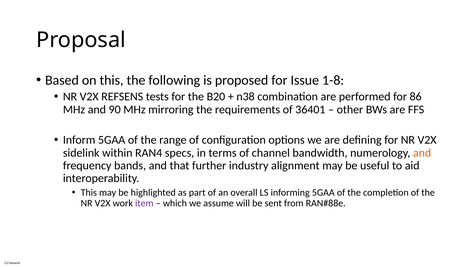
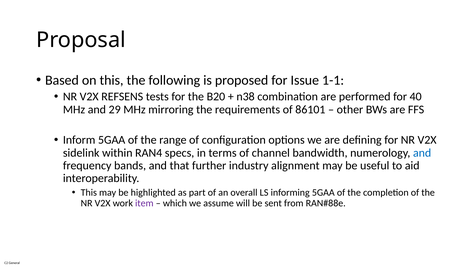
1-8: 1-8 -> 1-1
86: 86 -> 40
90: 90 -> 29
36401: 36401 -> 86101
and at (422, 153) colour: orange -> blue
